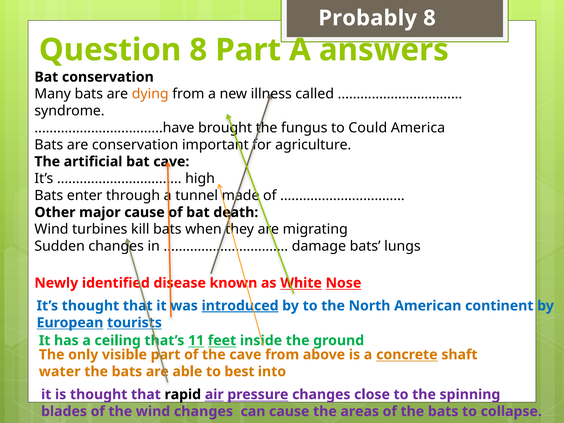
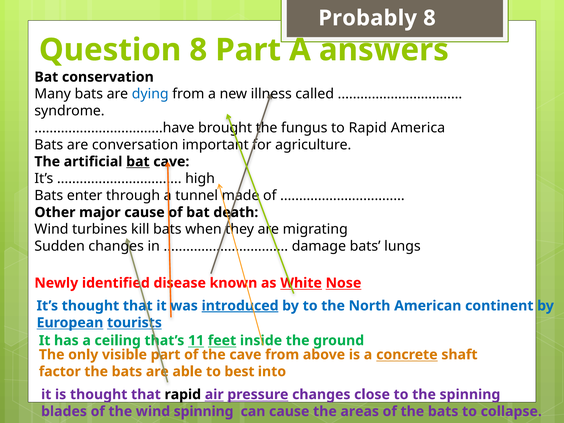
dying colour: orange -> blue
to Could: Could -> Rapid
are conservation: conservation -> conversation
bat at (138, 162) underline: none -> present
water: water -> factor
wind changes: changes -> spinning
